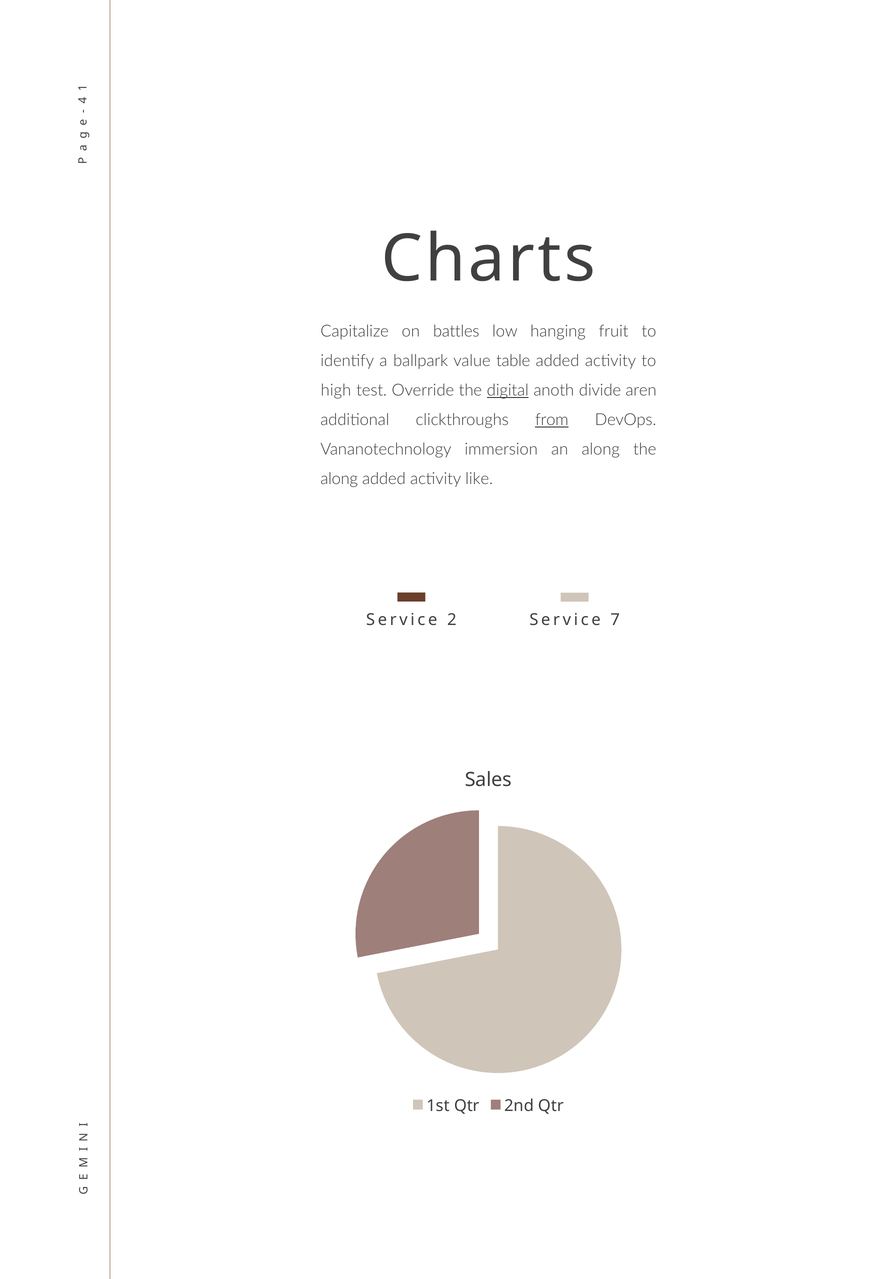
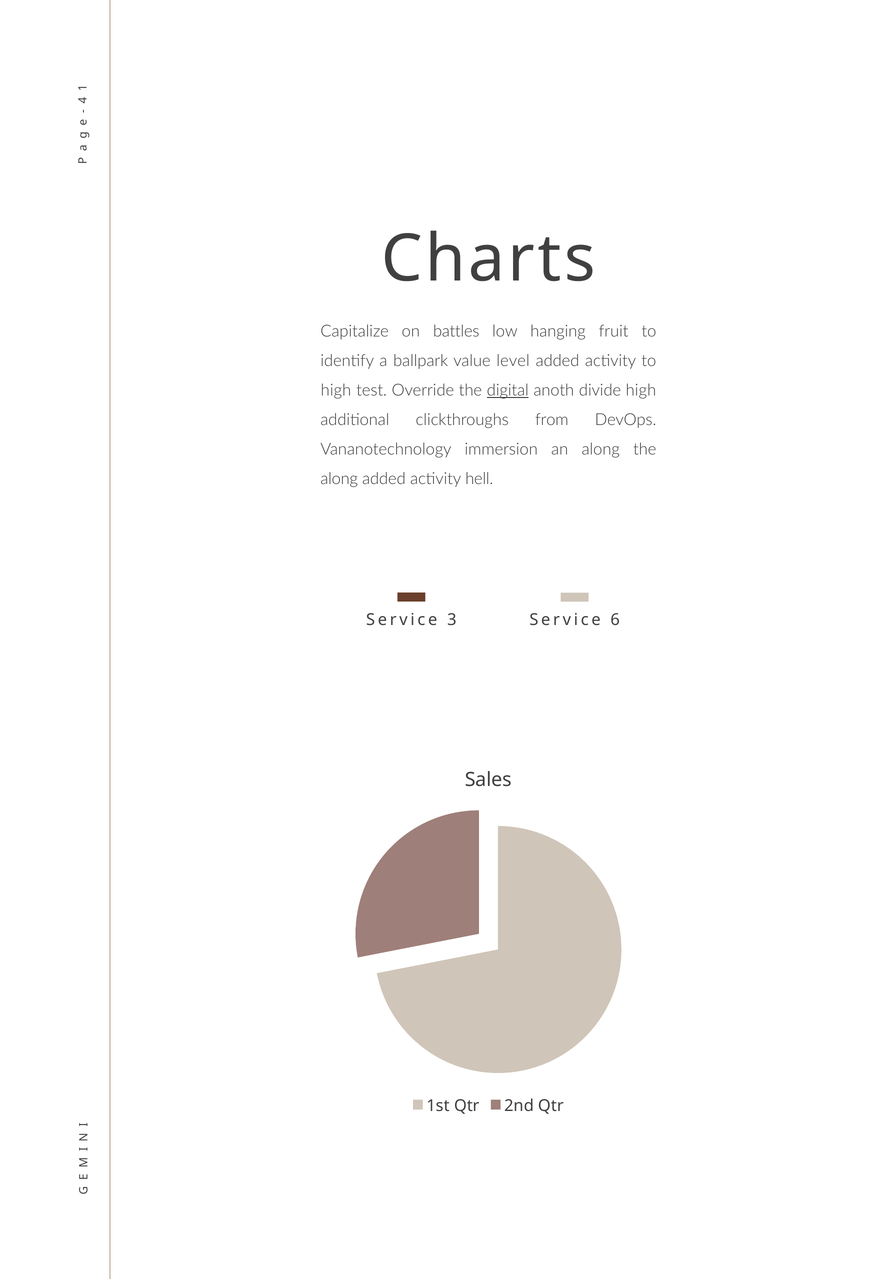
table: table -> level
divide aren: aren -> high
from underline: present -> none
like: like -> hell
2: 2 -> 3
7: 7 -> 6
